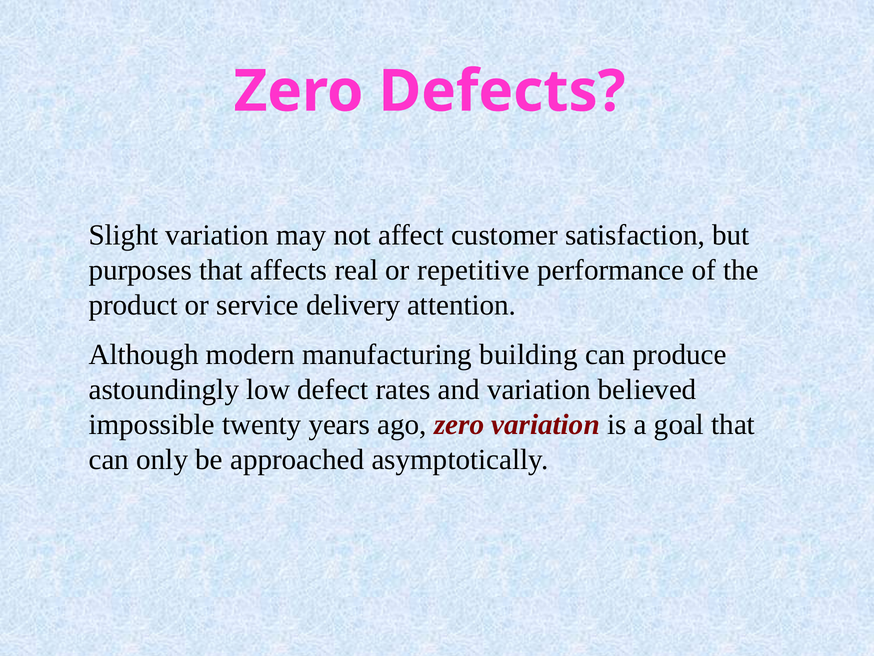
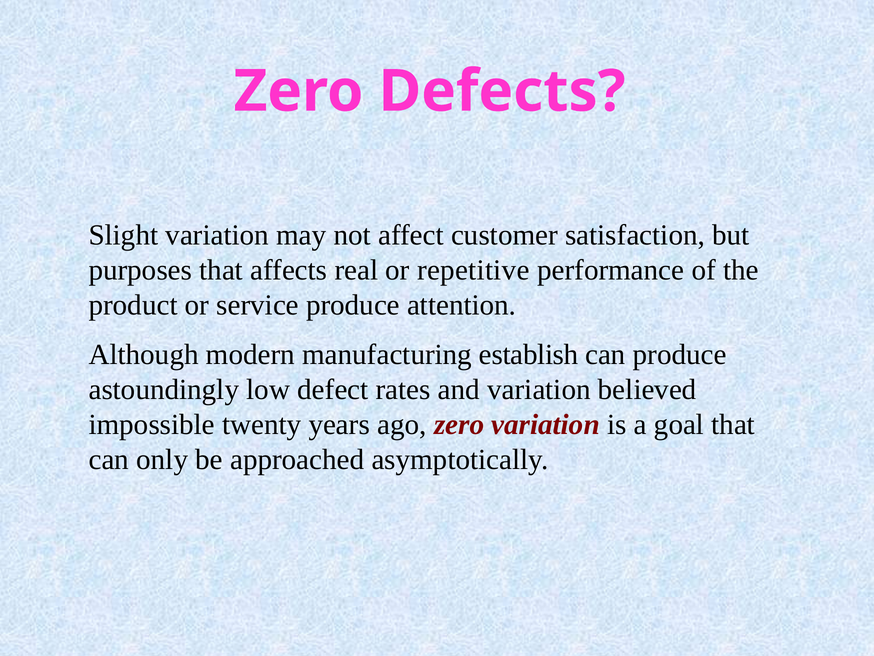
service delivery: delivery -> produce
building: building -> establish
